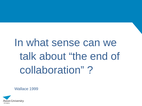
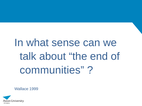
collaboration: collaboration -> communities
